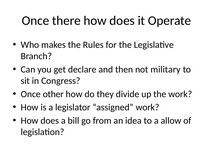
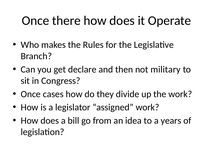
other: other -> cases
allow: allow -> years
